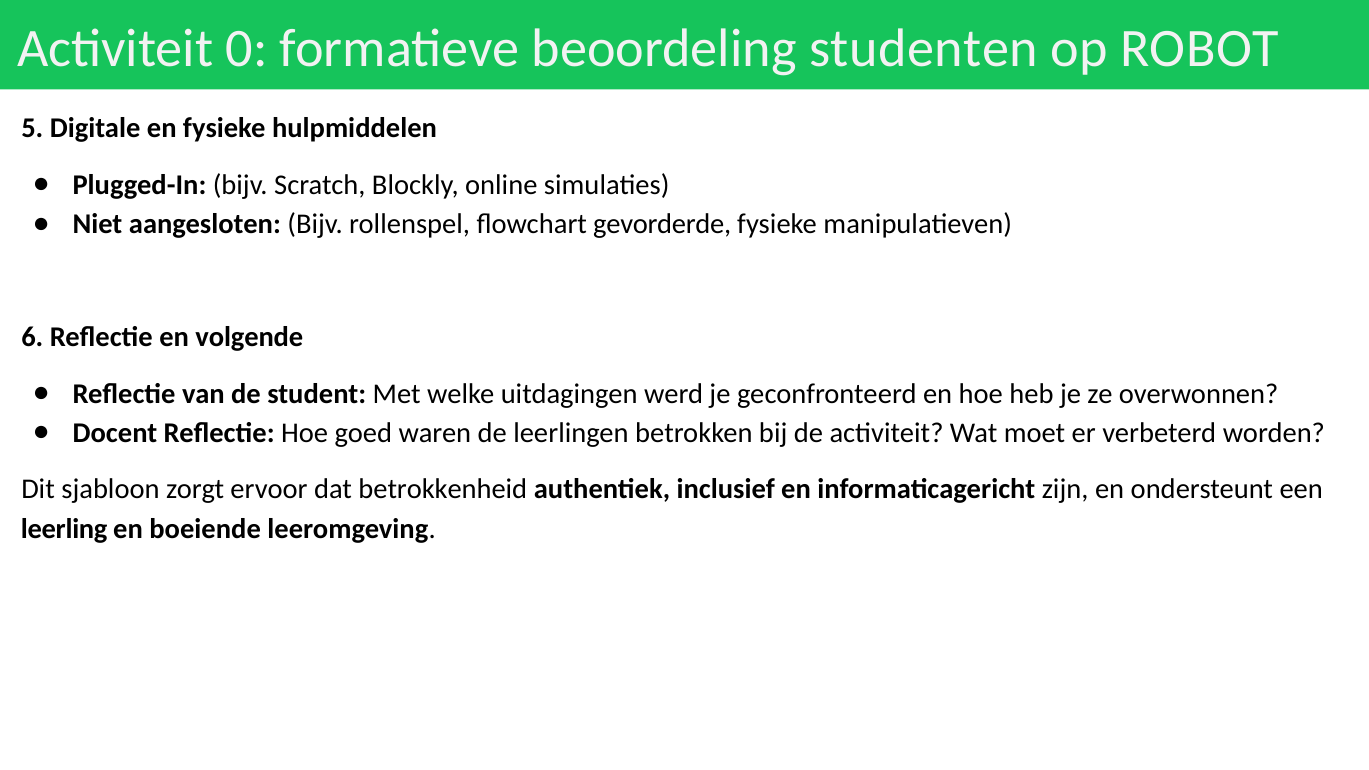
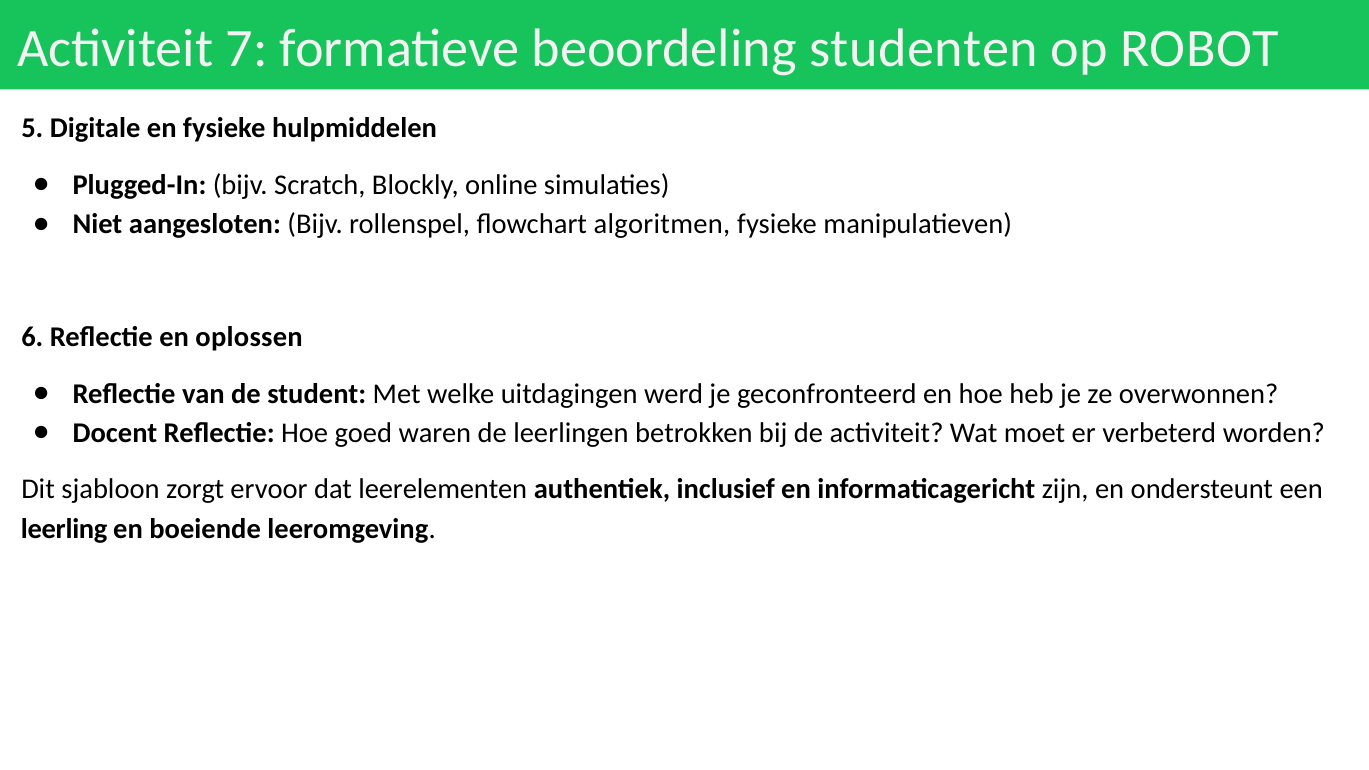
0: 0 -> 7
gevorderde: gevorderde -> algoritmen
volgende: volgende -> oplossen
betrokkenheid: betrokkenheid -> leerelementen
